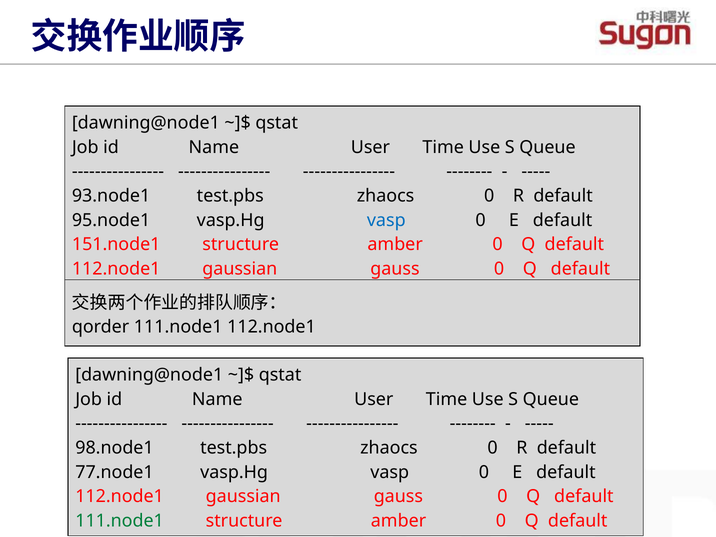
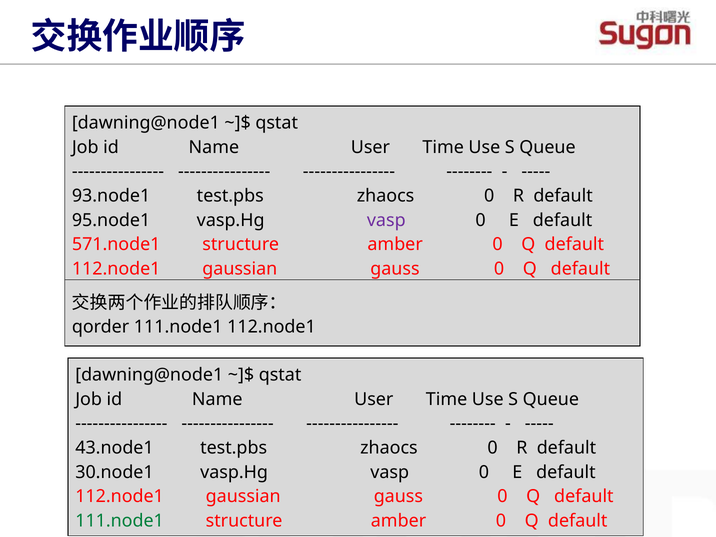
vasp at (386, 220) colour: blue -> purple
151.node1: 151.node1 -> 571.node1
98.node1: 98.node1 -> 43.node1
77.node1: 77.node1 -> 30.node1
